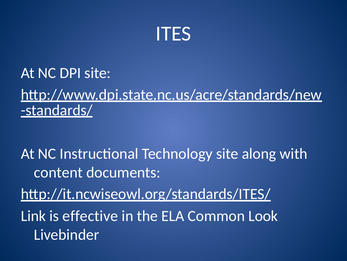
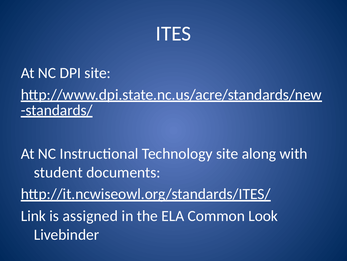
content: content -> student
effective: effective -> assigned
